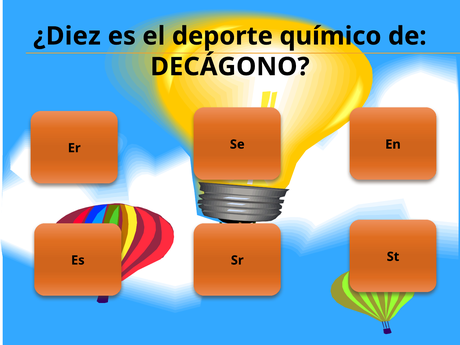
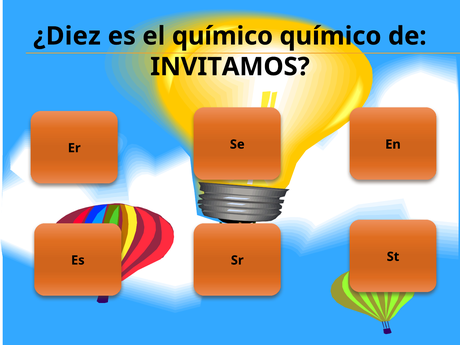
el deporte: deporte -> químico
DECÁGONO: DECÁGONO -> INVITAMOS
